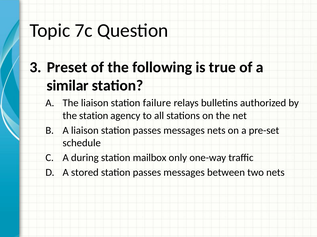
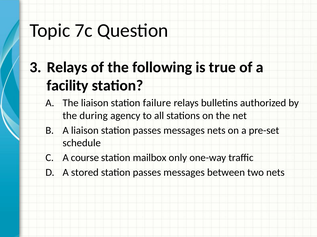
Preset at (67, 67): Preset -> Relays
similar: similar -> facility
the station: station -> during
during: during -> course
